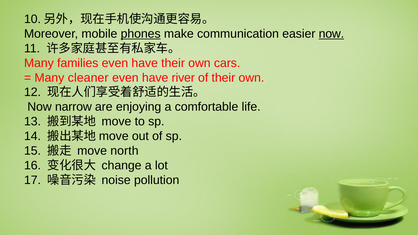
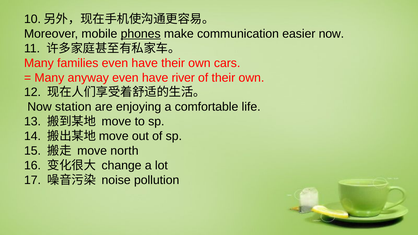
now at (331, 34) underline: present -> none
cleaner: cleaner -> anyway
narrow: narrow -> station
